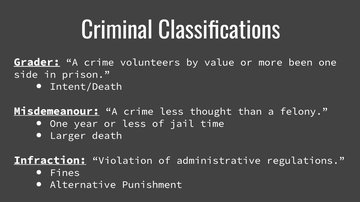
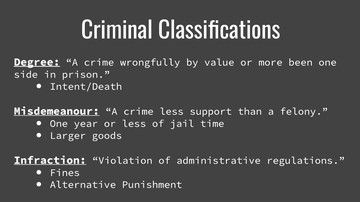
Grader: Grader -> Degree
volunteers: volunteers -> wrongfully
thought: thought -> support
death: death -> goods
